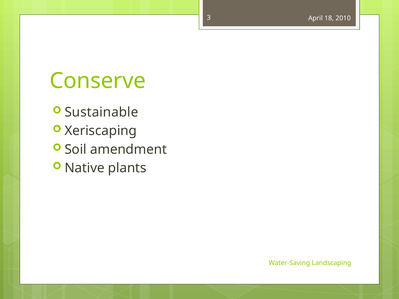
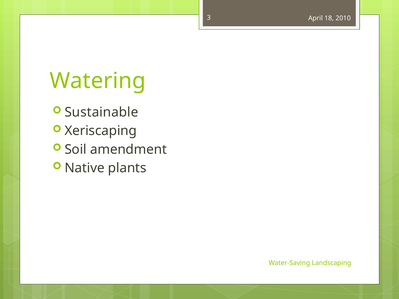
Conserve: Conserve -> Watering
